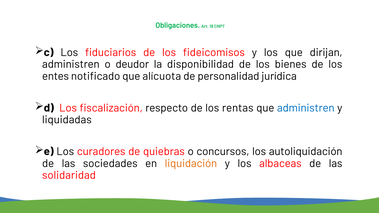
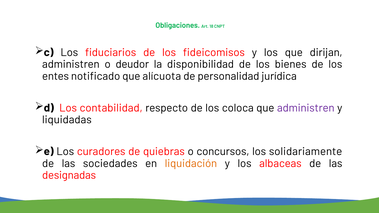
fiscalización: fiscalización -> contabilidad
rentas: rentas -> coloca
administren at (306, 108) colour: blue -> purple
autoliquidación: autoliquidación -> solidariamente
solidaridad: solidaridad -> designadas
